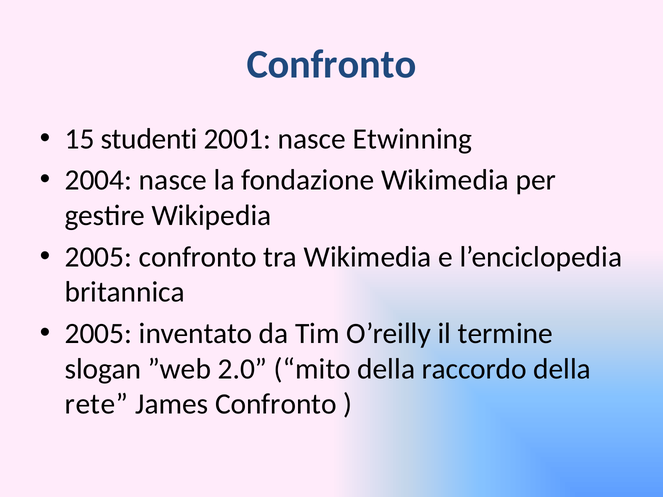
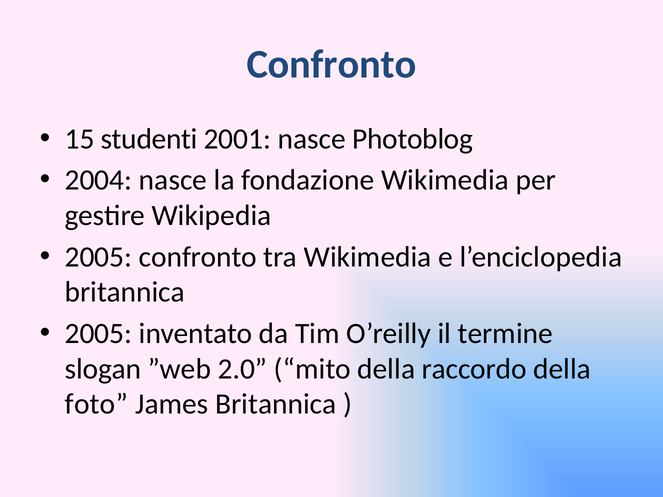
Etwinning: Etwinning -> Photoblog
rete: rete -> foto
James Confronto: Confronto -> Britannica
